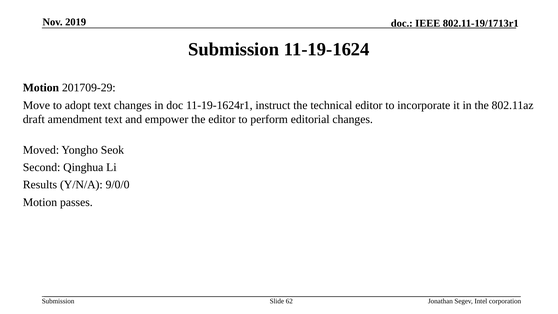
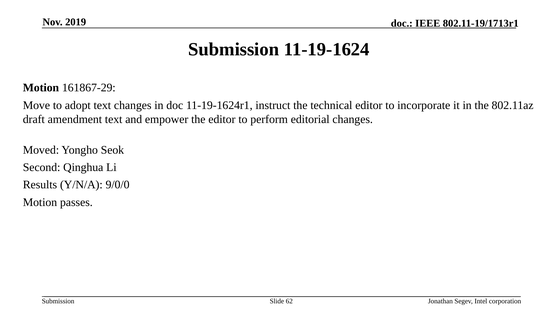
201709-29: 201709-29 -> 161867-29
